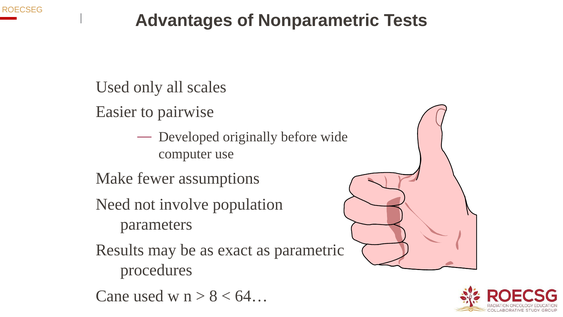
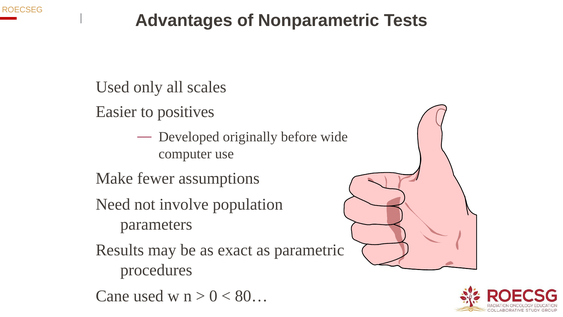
pairwise: pairwise -> positives
8: 8 -> 0
64…: 64… -> 80…
